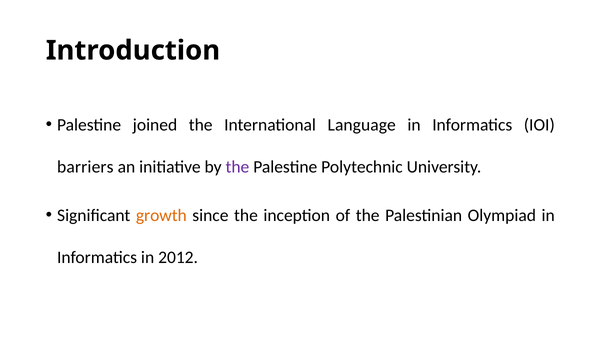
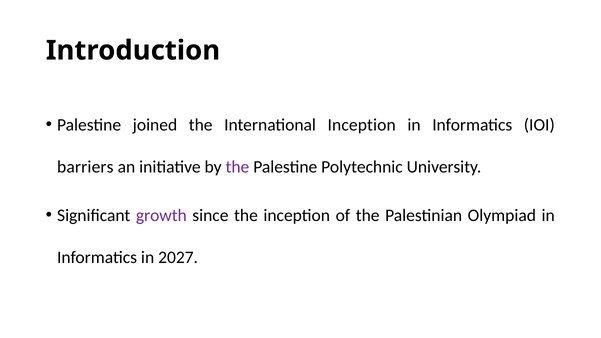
International Language: Language -> Inception
growth colour: orange -> purple
2012: 2012 -> 2027
